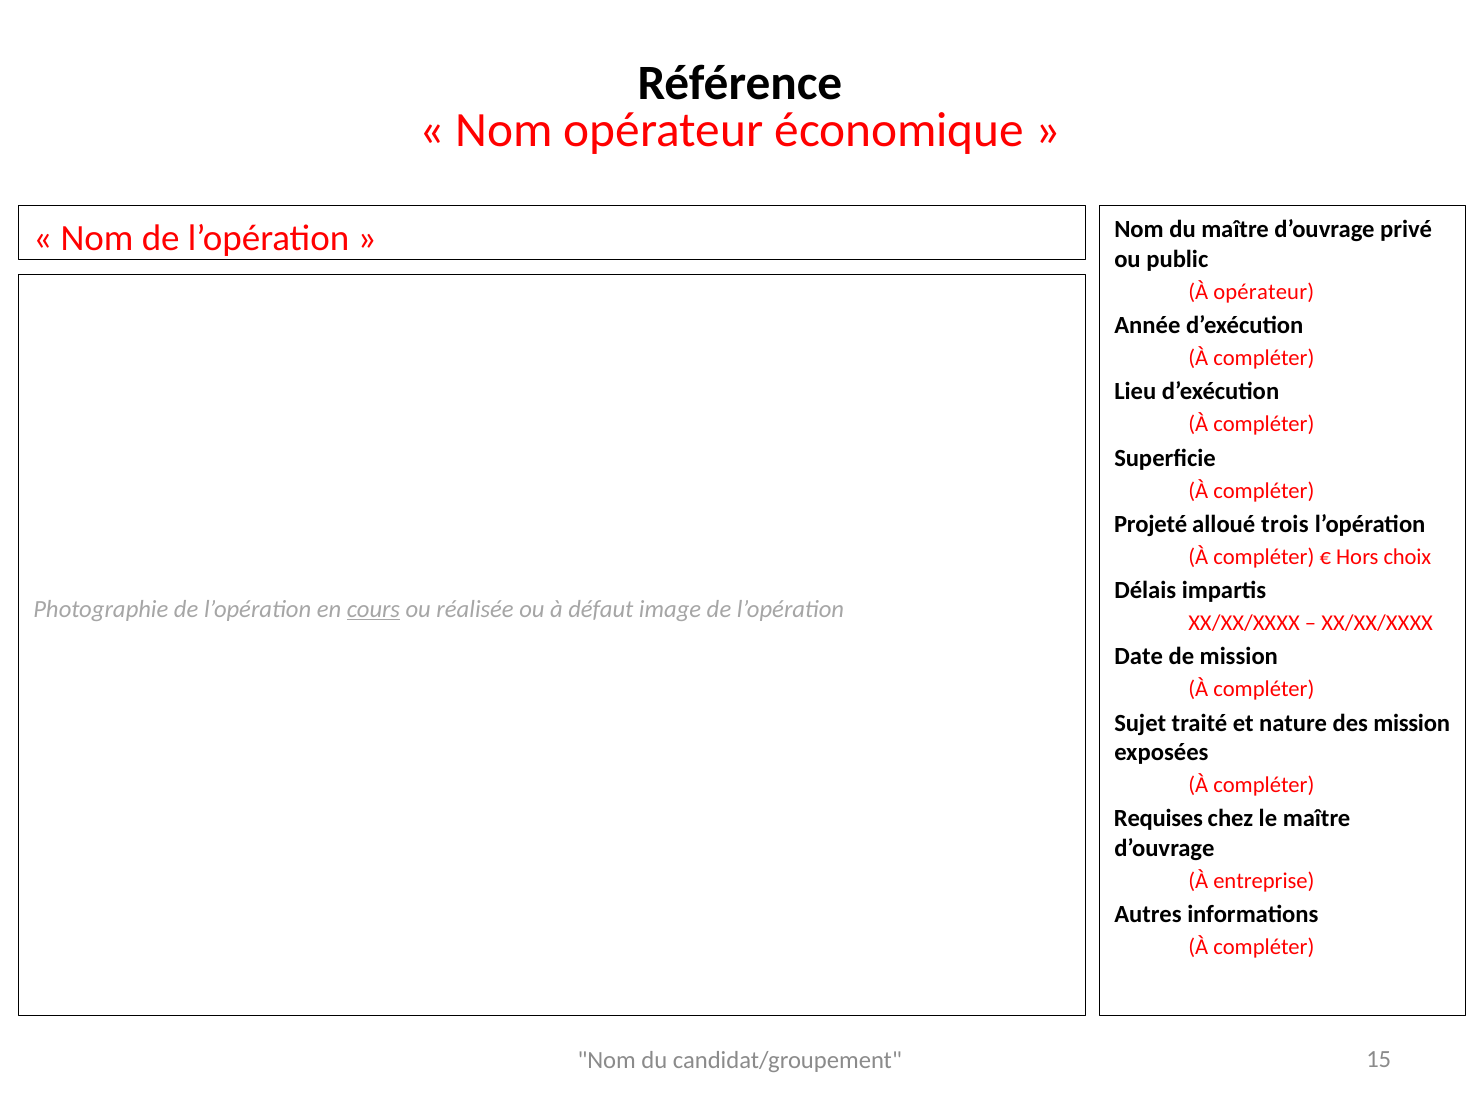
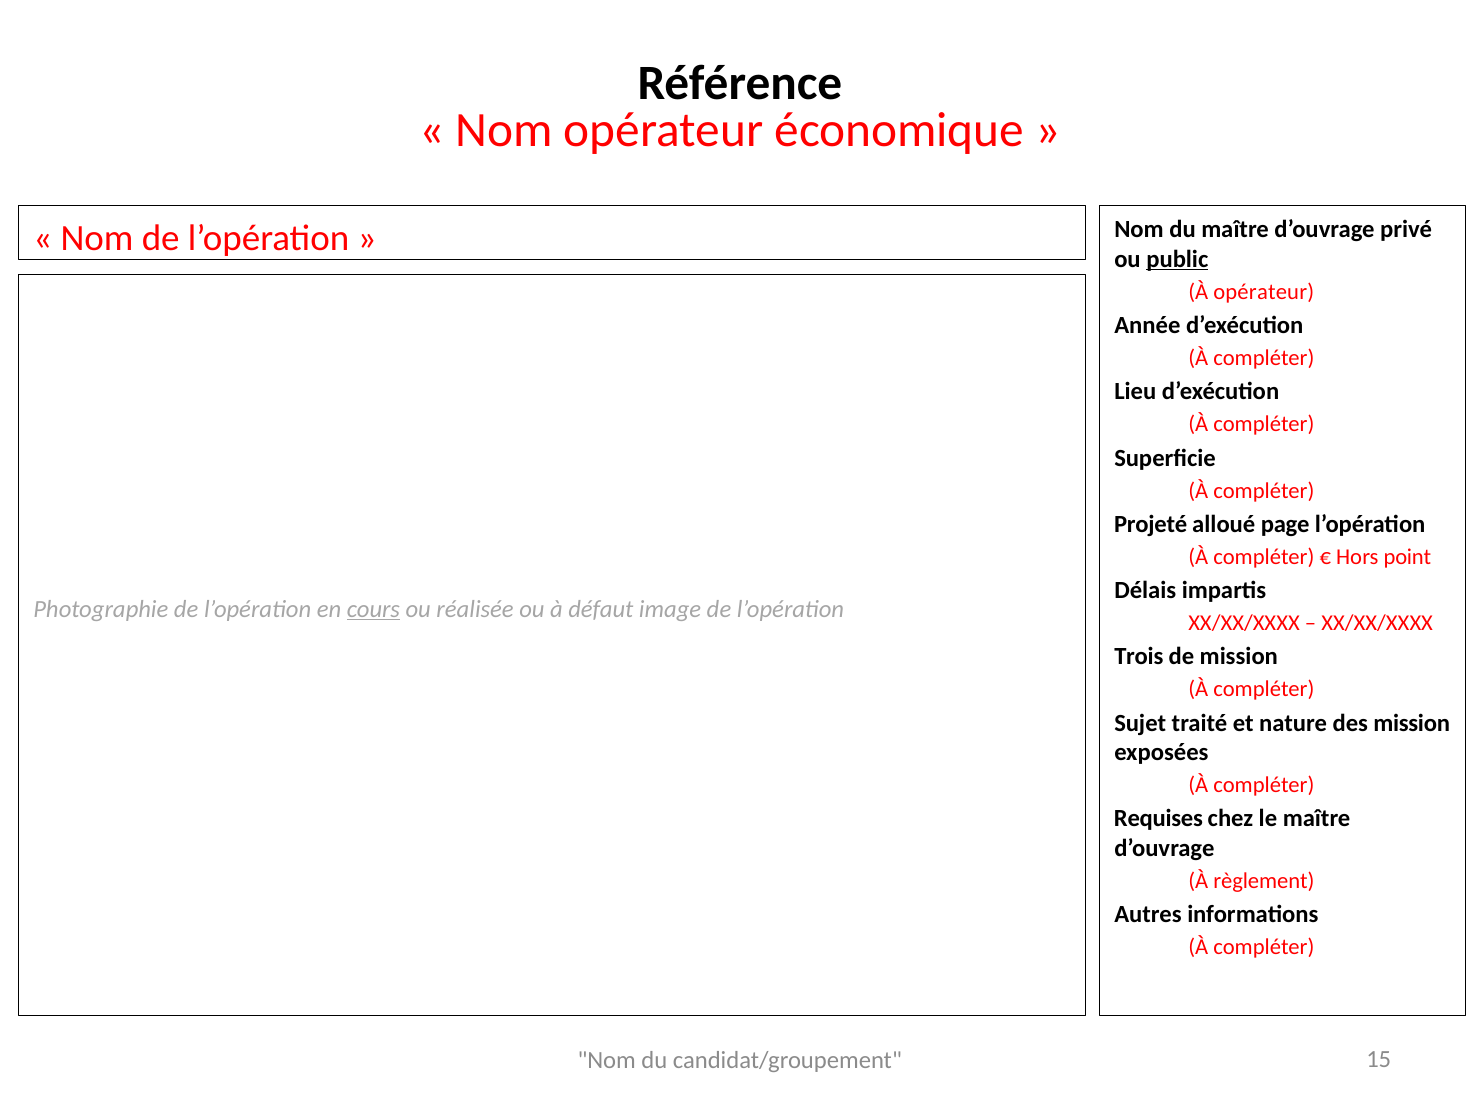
public underline: none -> present
trois: trois -> page
choix: choix -> point
Date: Date -> Trois
entreprise: entreprise -> règlement
